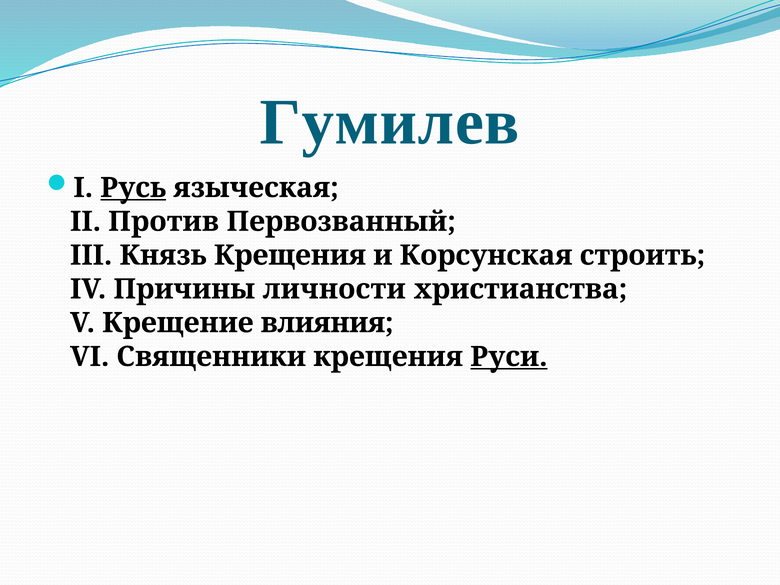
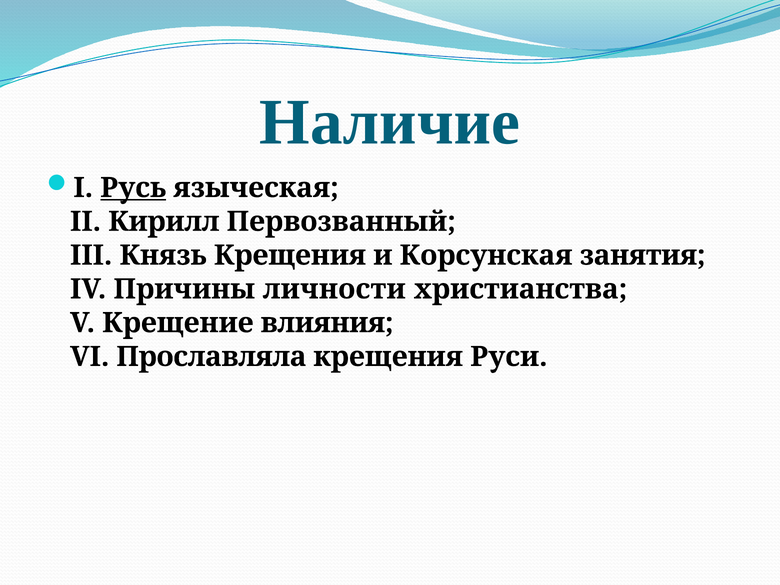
Гумилев: Гумилев -> Наличие
Против: Против -> Кирилл
строить: строить -> занятия
Священники: Священники -> Прославляла
Руси underline: present -> none
